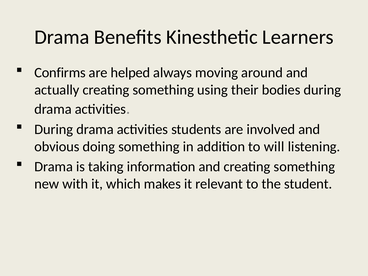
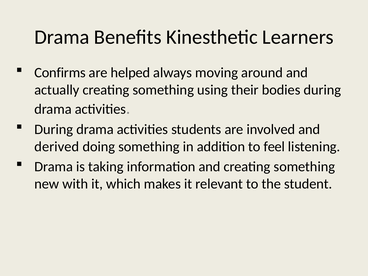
obvious: obvious -> derived
will: will -> feel
